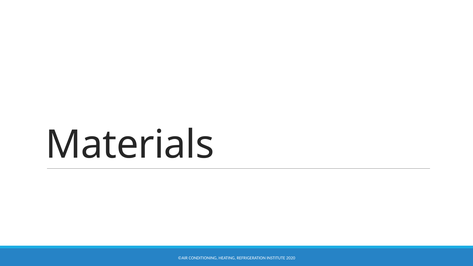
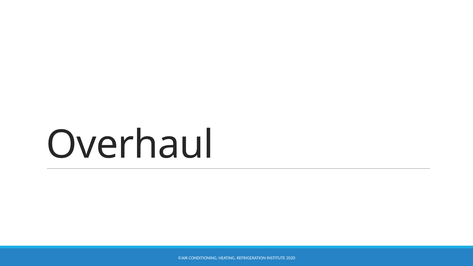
Materials: Materials -> Overhaul
